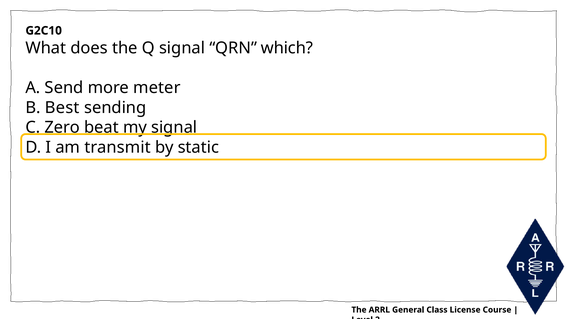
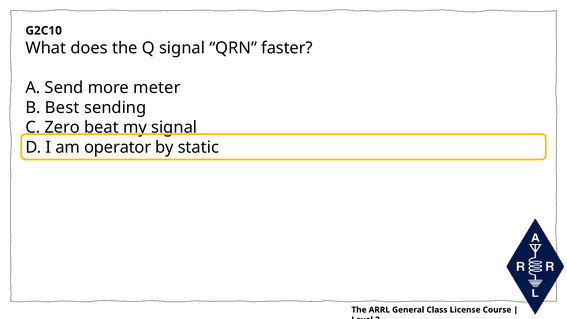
which: which -> faster
transmit: transmit -> operator
